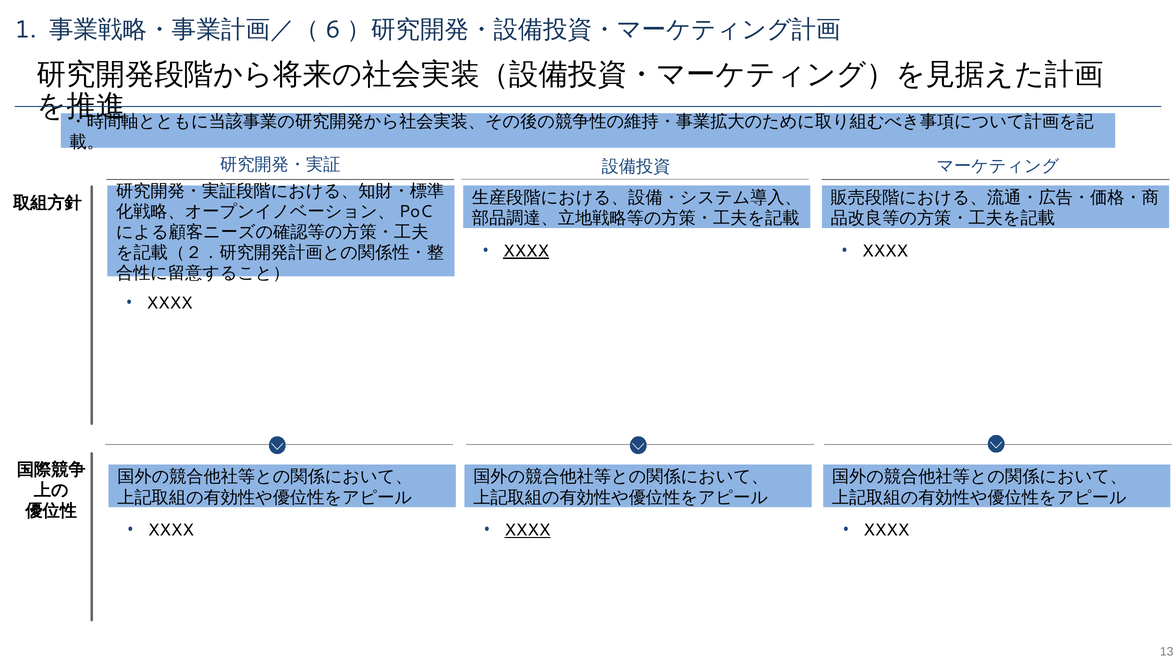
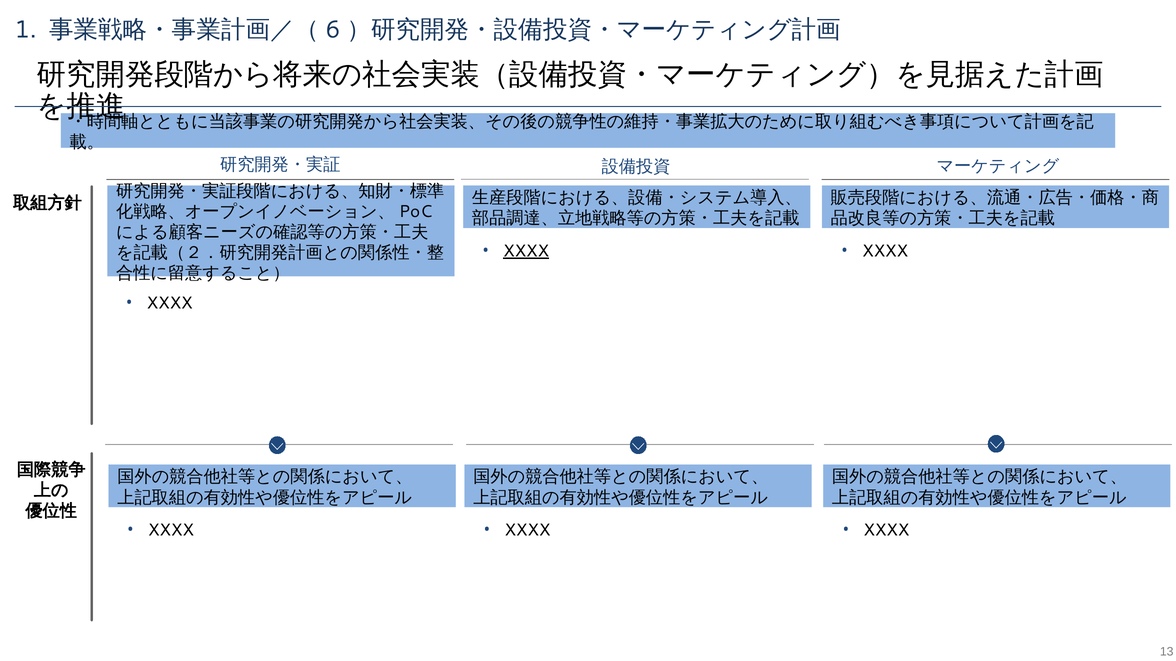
XXXX at (527, 530) underline: present -> none
